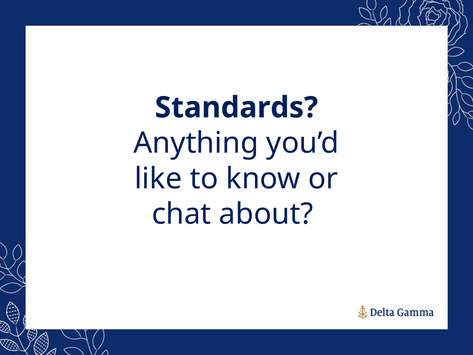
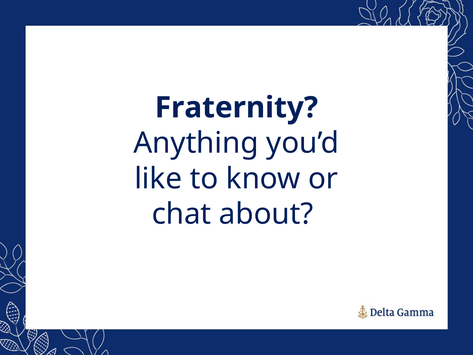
Standards: Standards -> Fraternity
